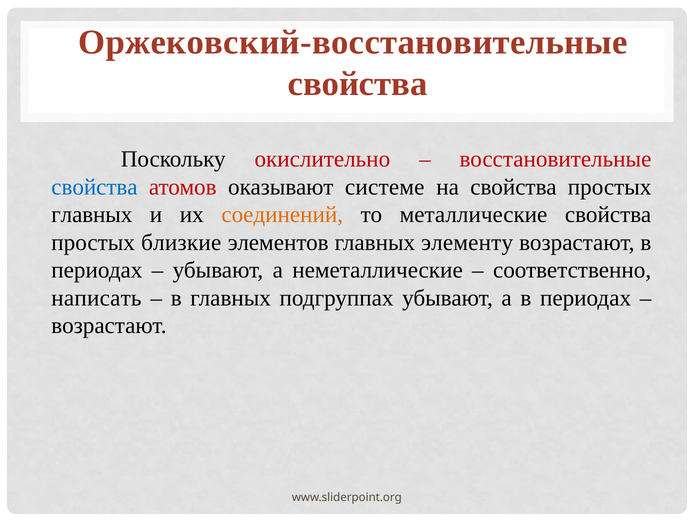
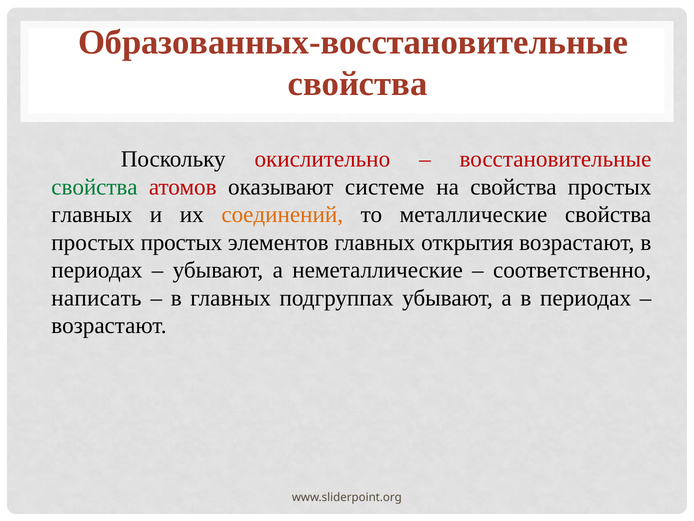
Оржековский-восстановительные: Оржековский-восстановительные -> Образованных-восстановительные
свойства at (94, 187) colour: blue -> green
простых близкие: близкие -> простых
элементу: элементу -> открытия
